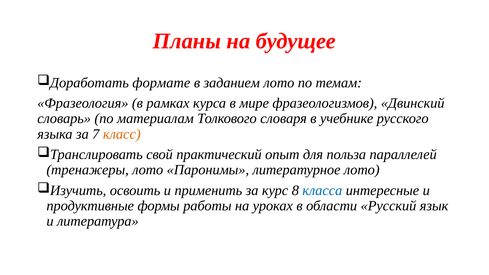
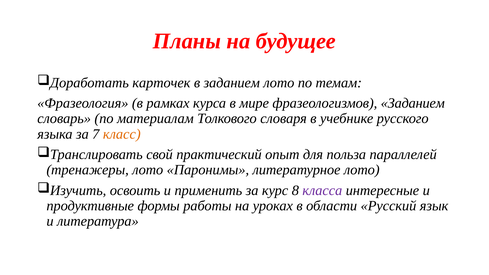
формате: формате -> карточек
фразеологизмов Двинский: Двинский -> Заданием
класса colour: blue -> purple
